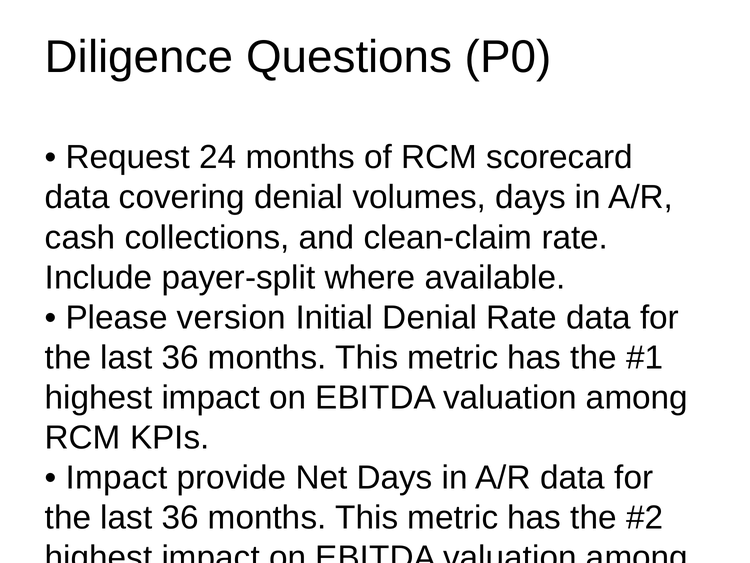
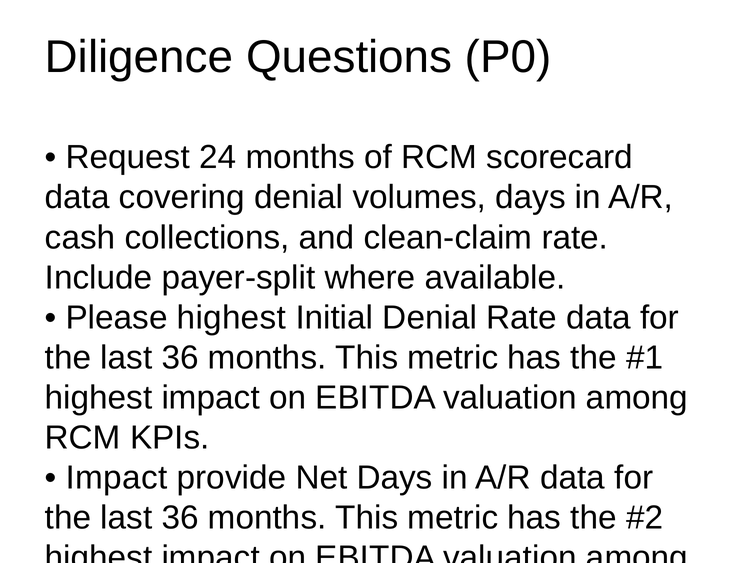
Please version: version -> highest
